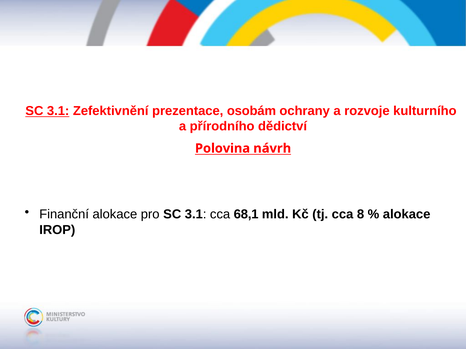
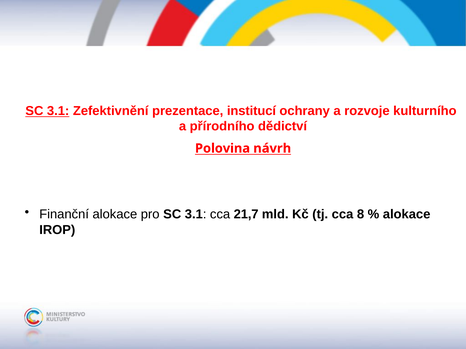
osobám: osobám -> institucí
68,1: 68,1 -> 21,7
